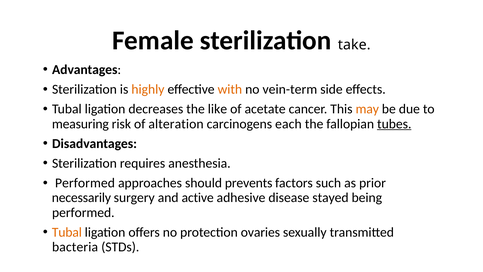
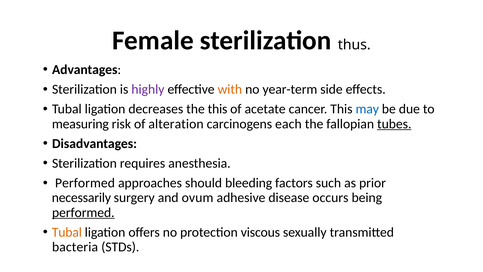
take: take -> thus
highly colour: orange -> purple
vein-term: vein-term -> year-term
the like: like -> this
may colour: orange -> blue
prevents: prevents -> bleeding
active: active -> ovum
stayed: stayed -> occurs
performed at (83, 212) underline: none -> present
ovaries: ovaries -> viscous
